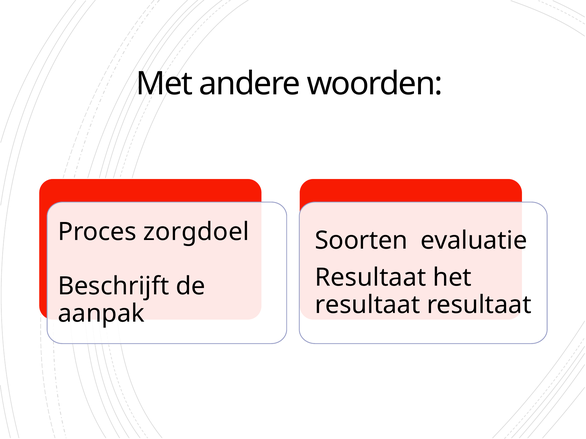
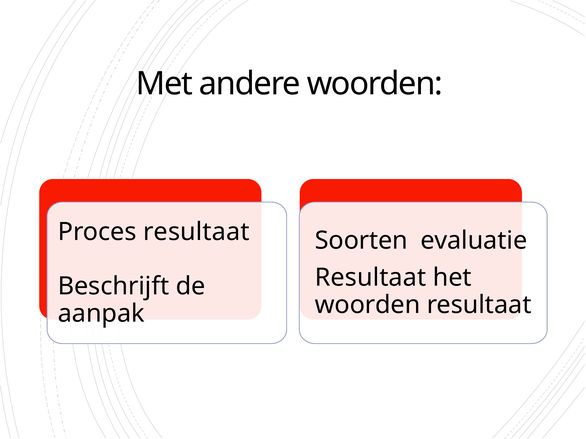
Proces zorgdoel: zorgdoel -> resultaat
resultaat at (368, 305): resultaat -> woorden
